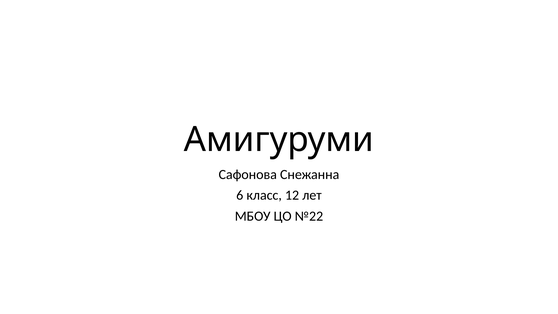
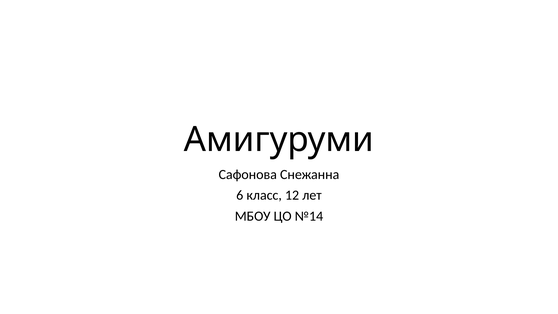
№22: №22 -> №14
